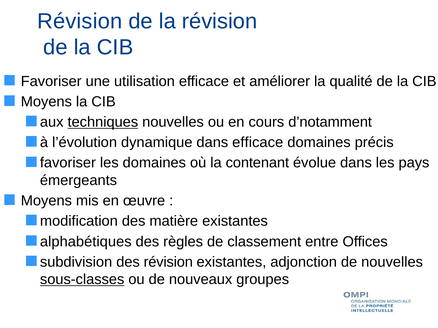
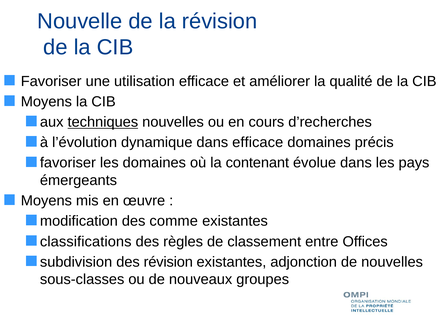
Révision at (80, 21): Révision -> Nouvelle
d’notamment: d’notamment -> d’recherches
matière: matière -> comme
alphabétiques: alphabétiques -> classifications
sous-classes underline: present -> none
